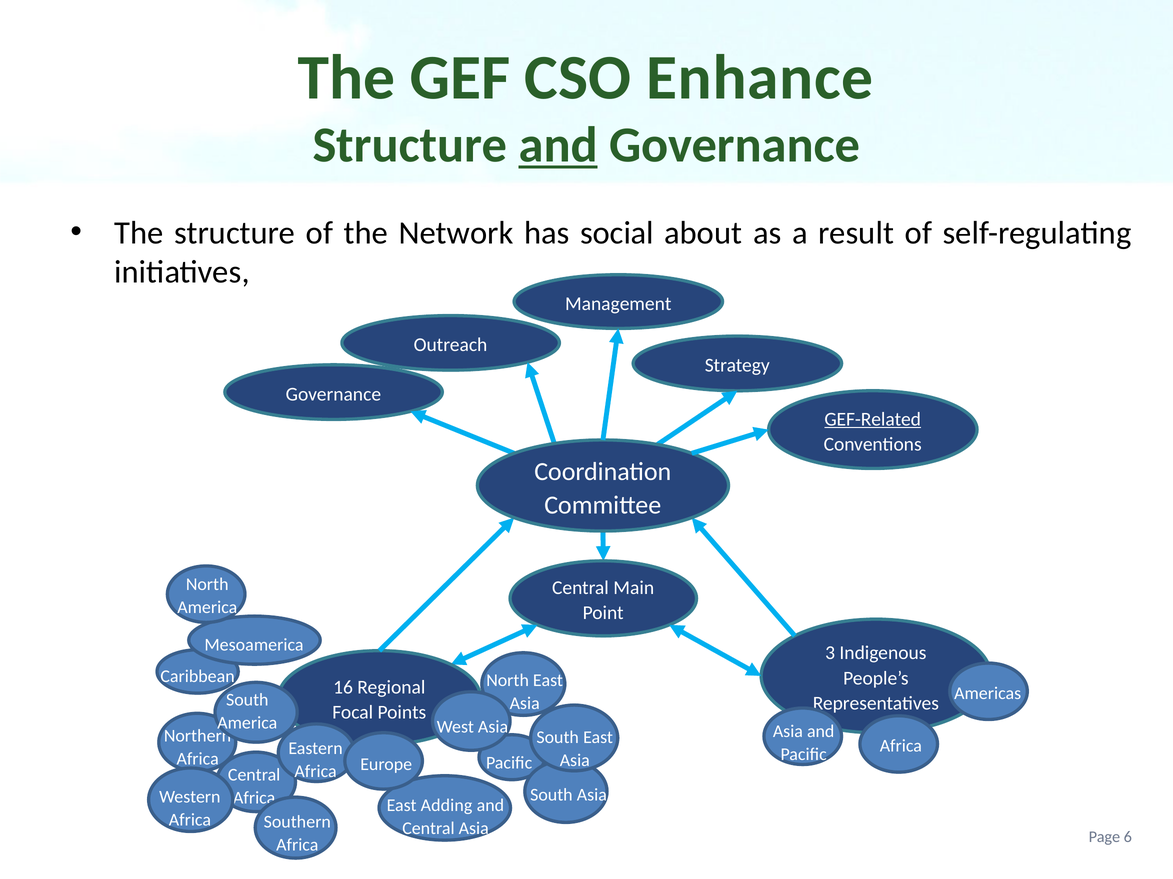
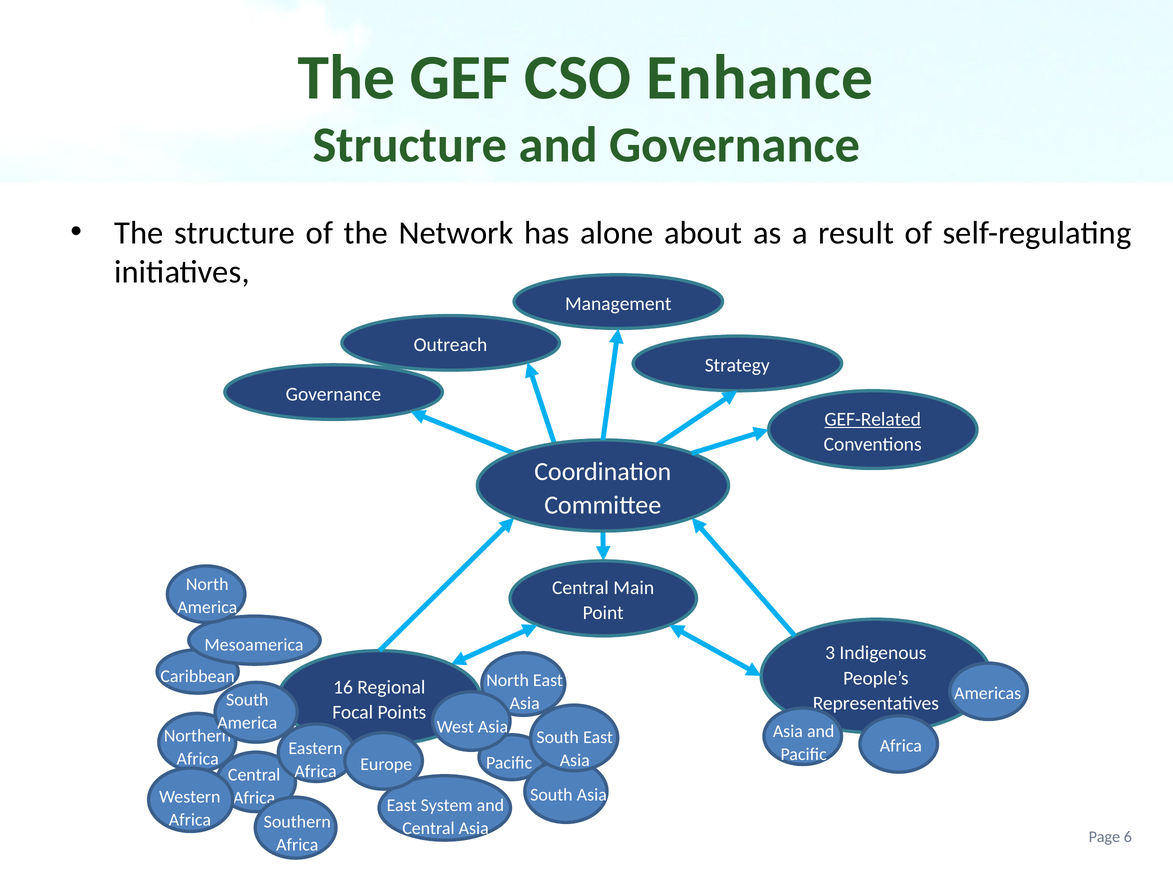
and at (558, 145) underline: present -> none
social: social -> alone
Adding: Adding -> System
